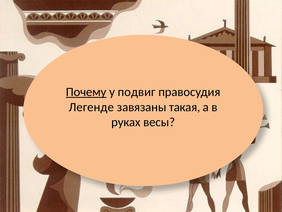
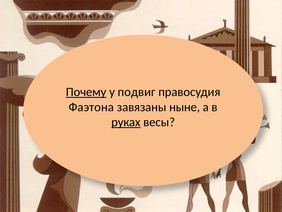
Легенде: Легенде -> Фаэтона
такая: такая -> ныне
руках underline: none -> present
